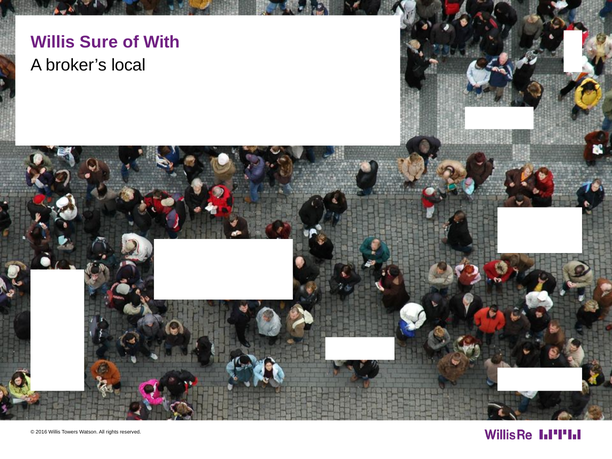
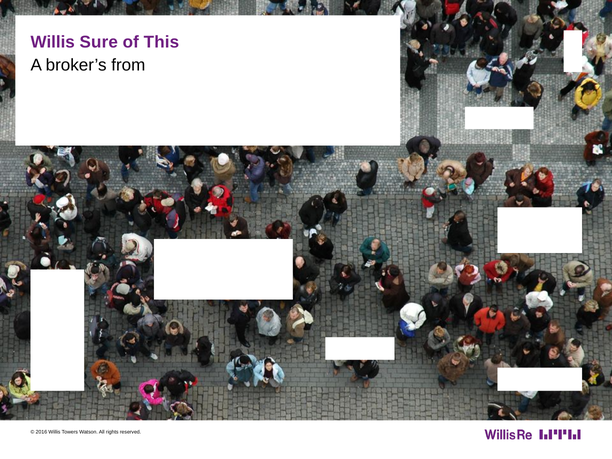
With: With -> This
local: local -> from
